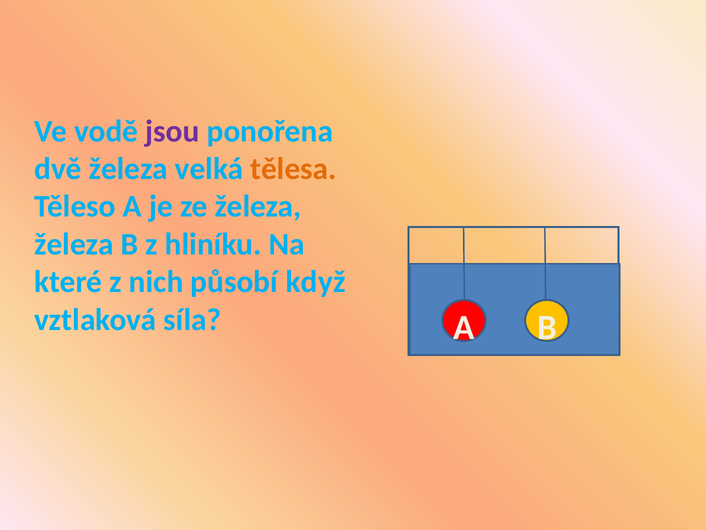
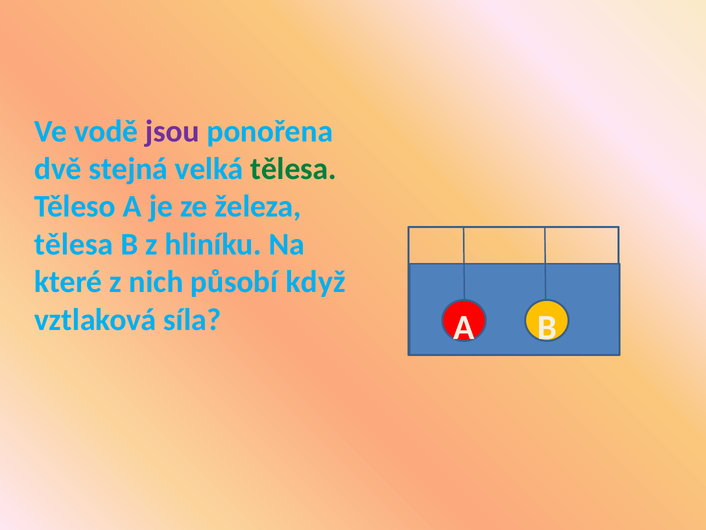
dvě železa: železa -> stejná
tělesa at (293, 169) colour: orange -> green
železa at (74, 244): železa -> tělesa
